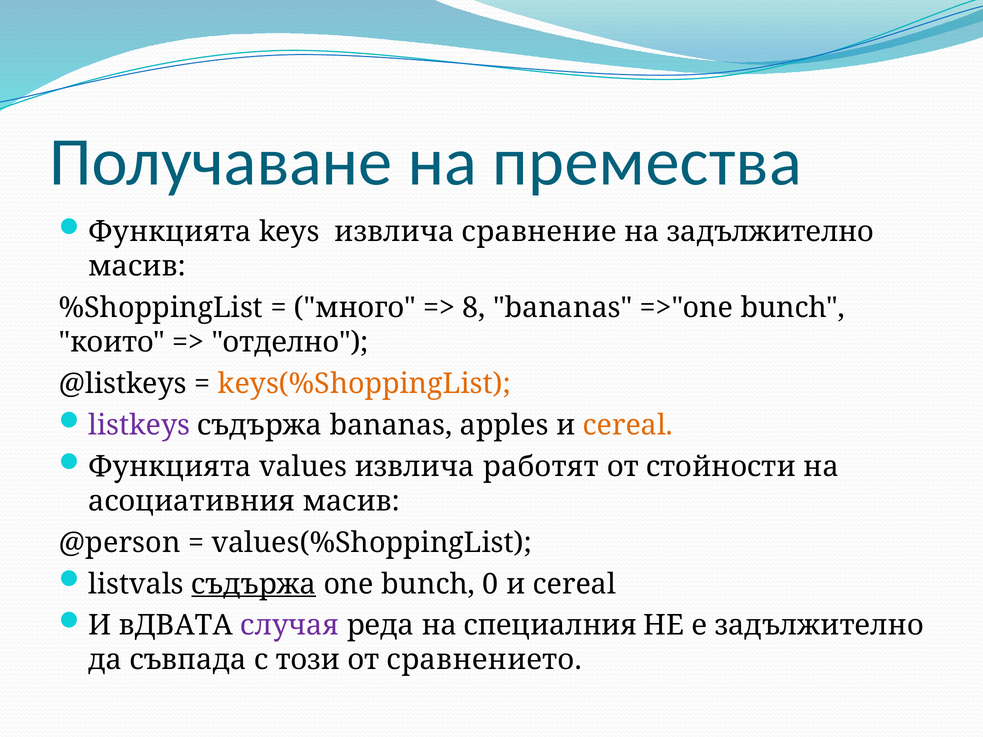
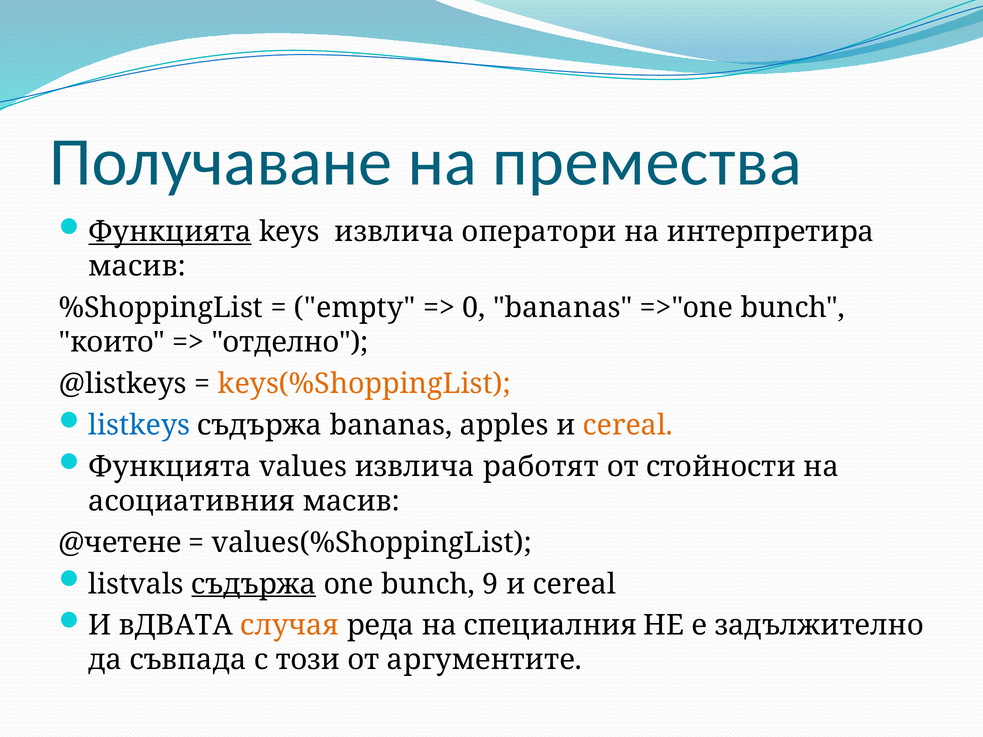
Функцията at (170, 232) underline: none -> present
сравнение: сравнение -> оператори
на задължително: задължително -> интерпретира
много: много -> empty
8: 8 -> 0
listkeys colour: purple -> blue
@person: @person -> @четене
0: 0 -> 9
случая colour: purple -> orange
сравнението: сравнението -> аргументите
